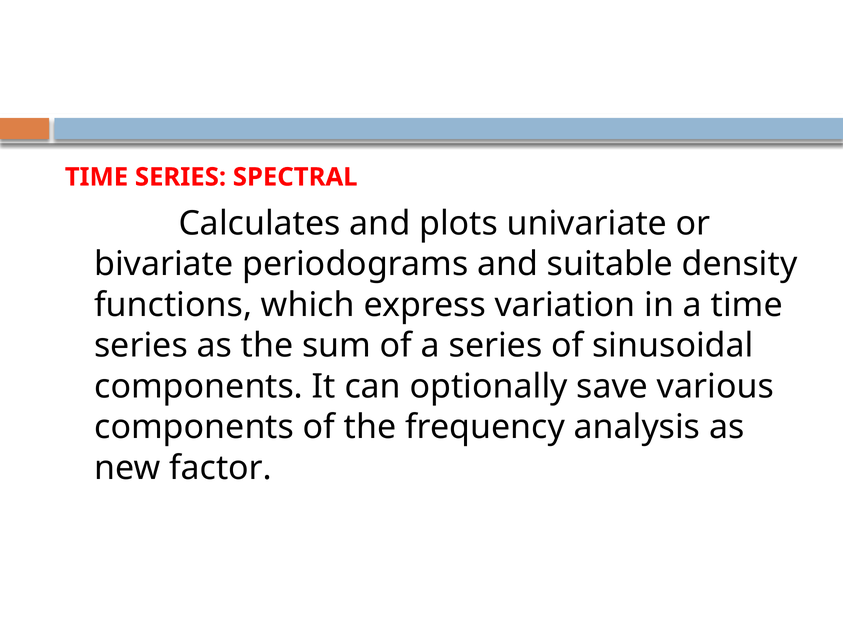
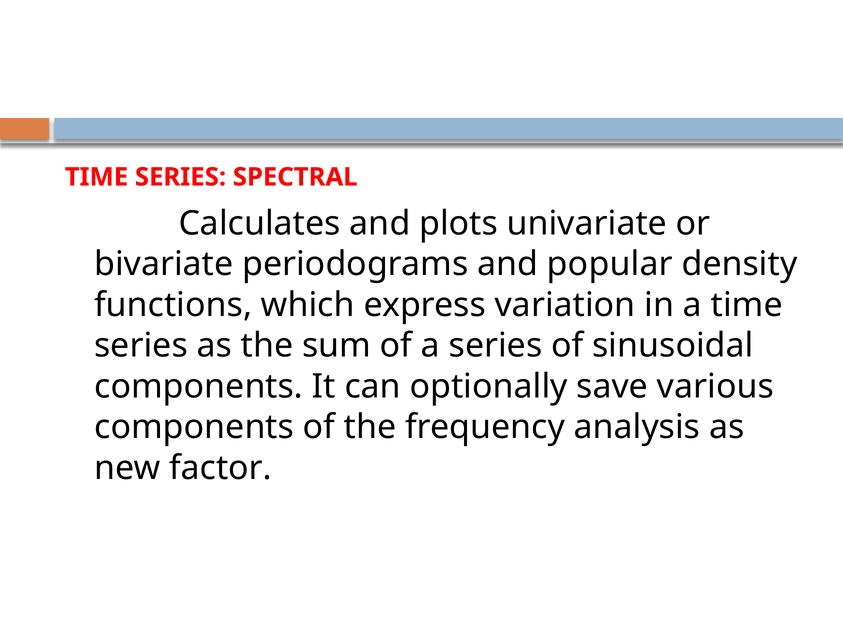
suitable: suitable -> popular
